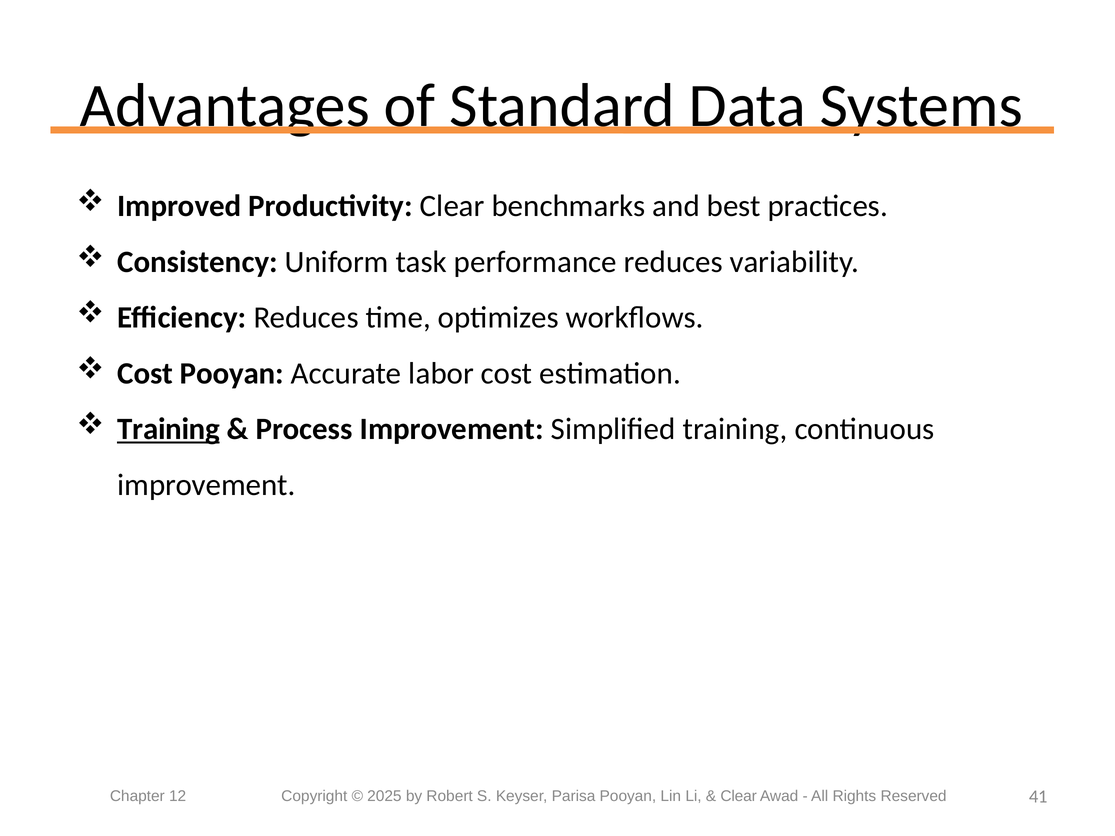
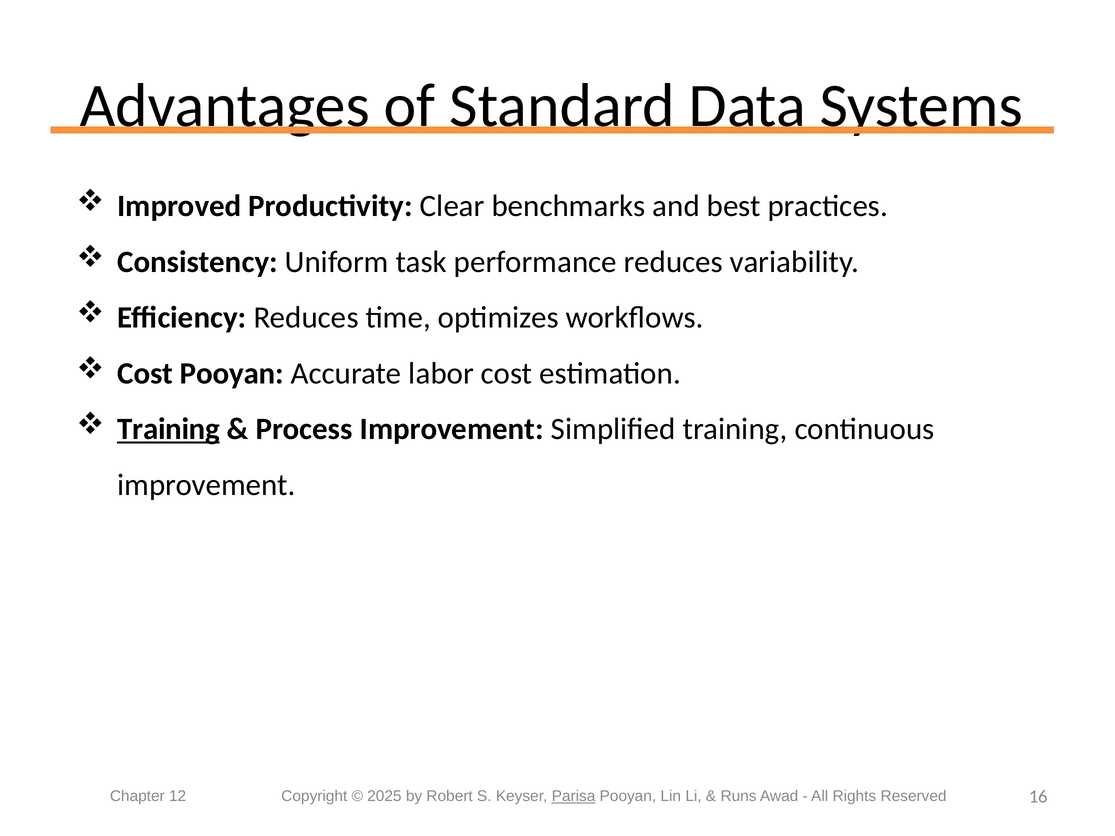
Parisa underline: none -> present
Clear at (739, 796): Clear -> Runs
41: 41 -> 16
